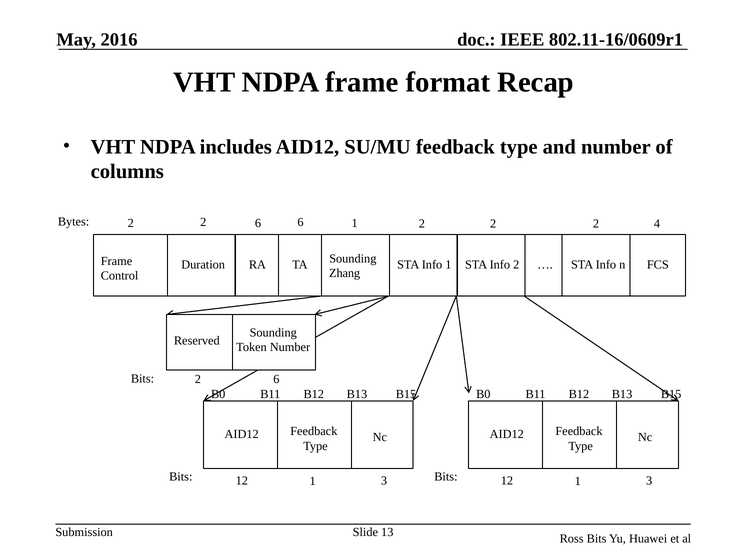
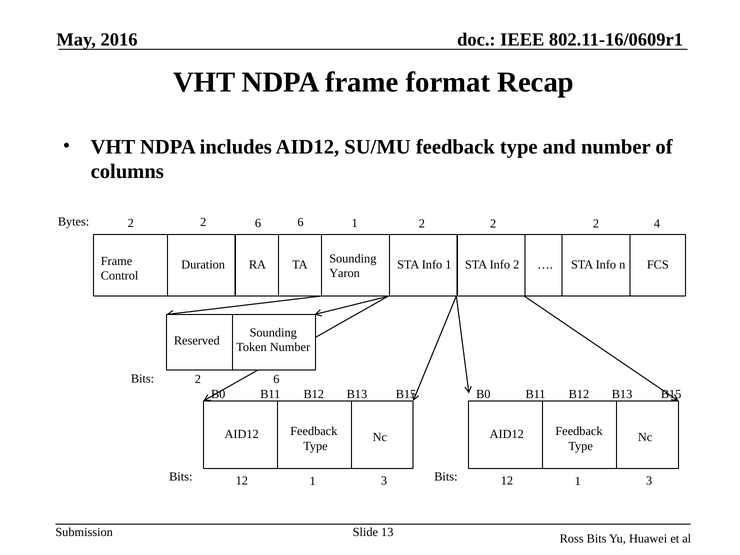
Zhang: Zhang -> Yaron
